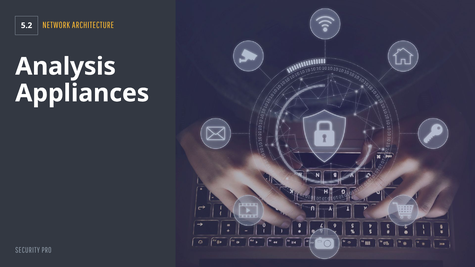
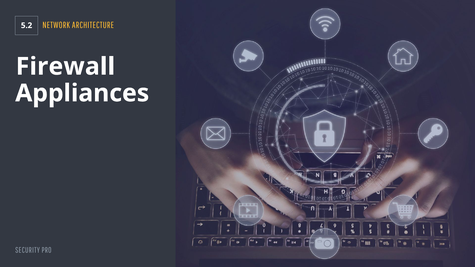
Analysis: Analysis -> Firewall
